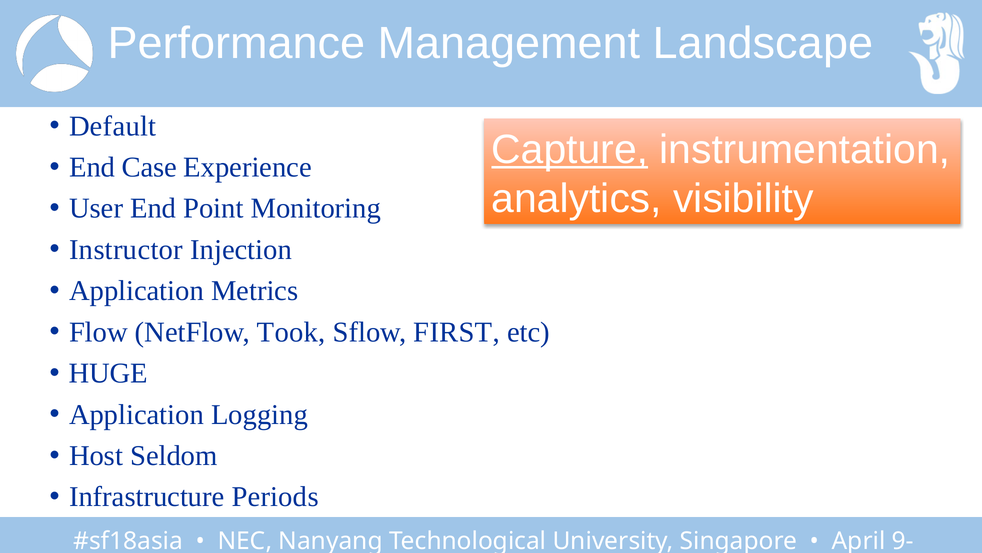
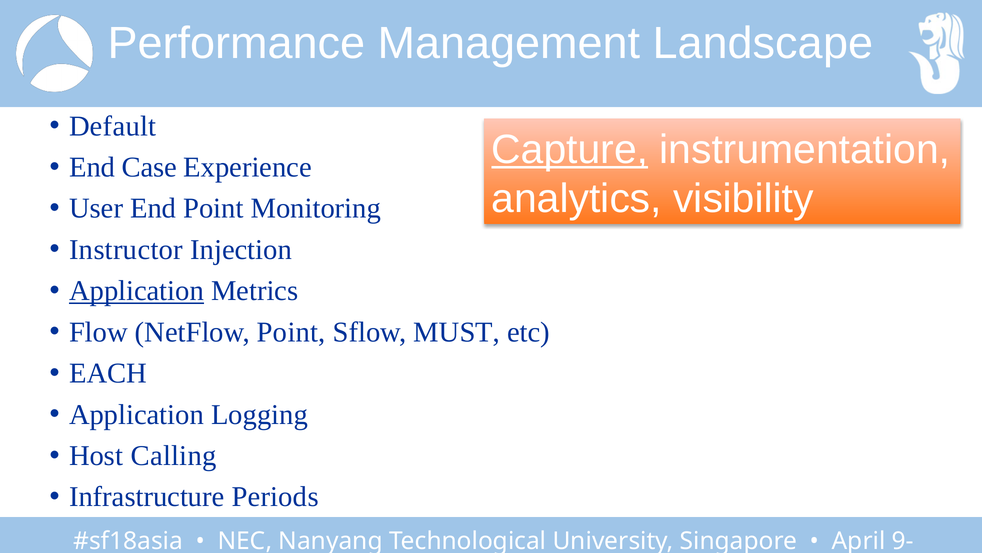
Application at (137, 291) underline: none -> present
NetFlow Took: Took -> Point
FIRST: FIRST -> MUST
HUGE: HUGE -> EACH
Seldom: Seldom -> Calling
